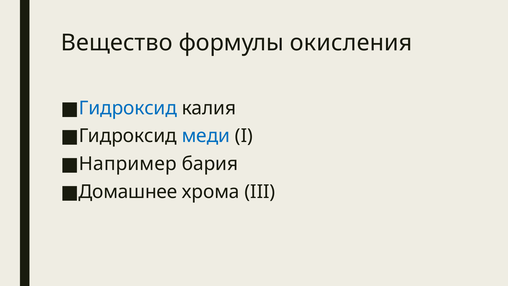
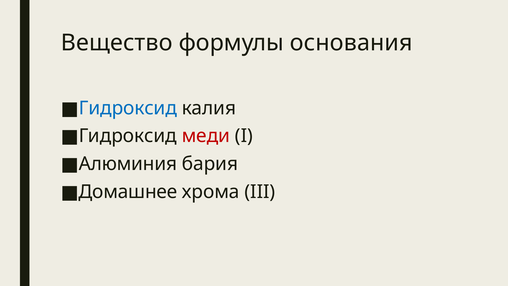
окисления: окисления -> основания
меди colour: blue -> red
Например: Например -> Алюминия
